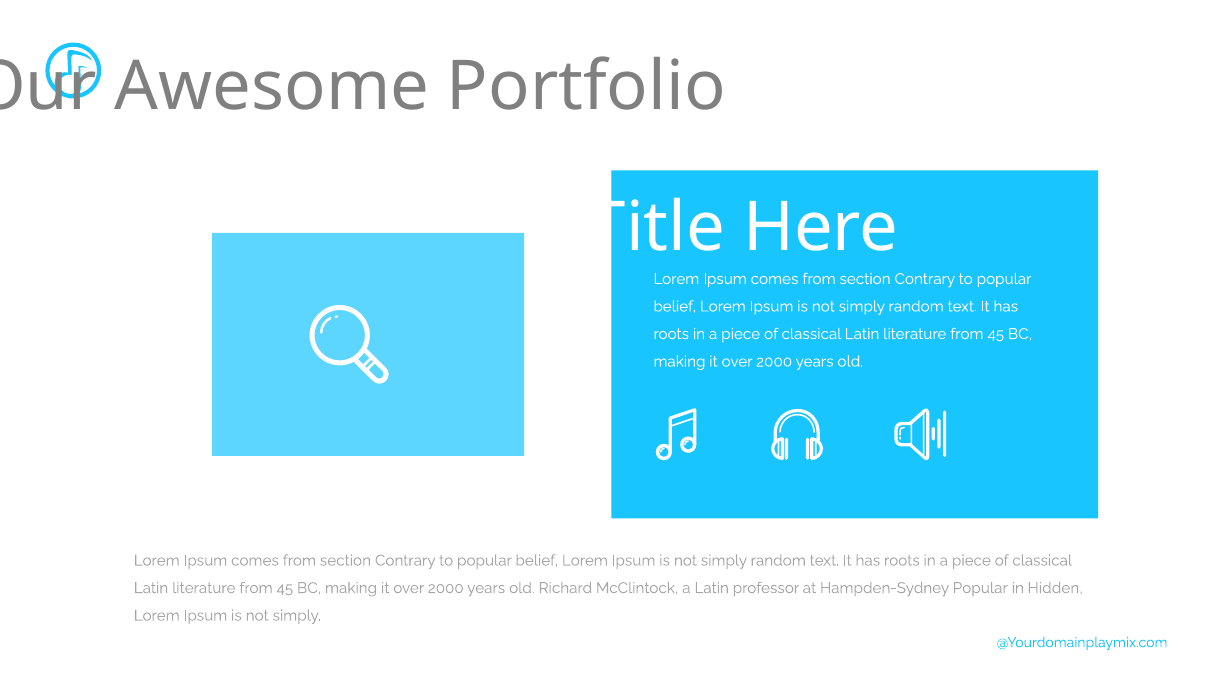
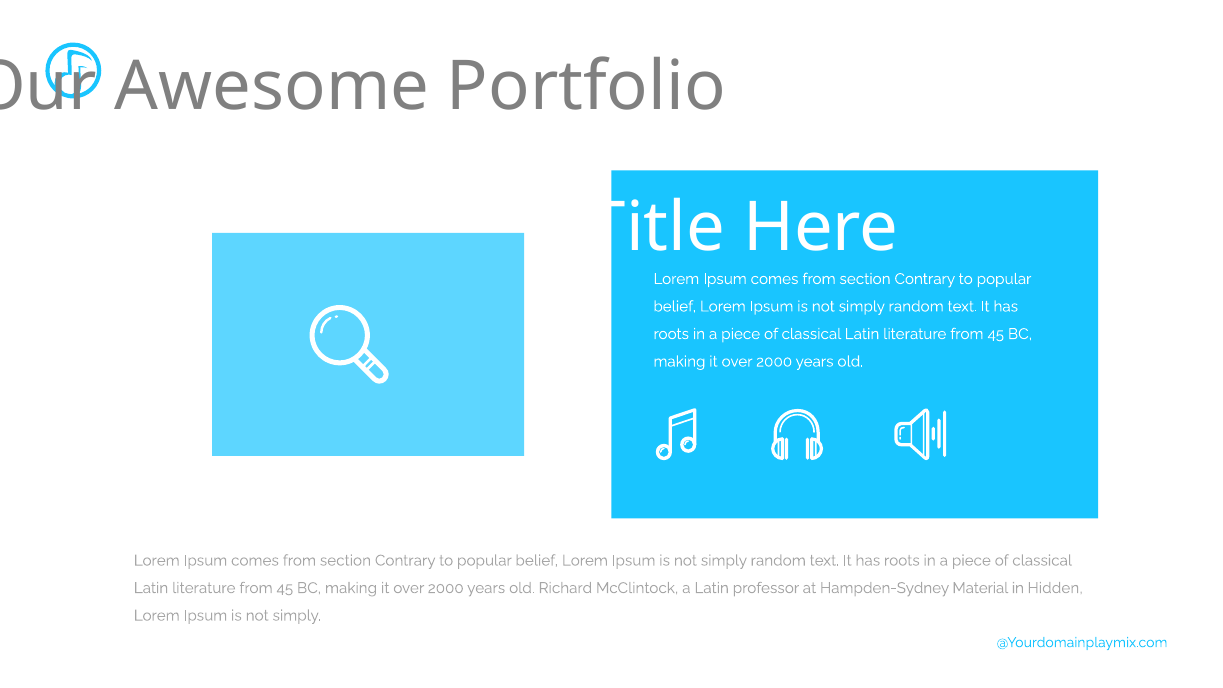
Hampden-Sydney Popular: Popular -> Material
